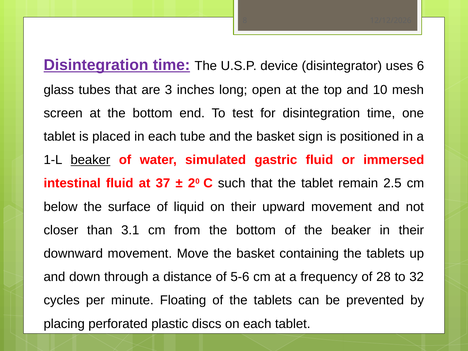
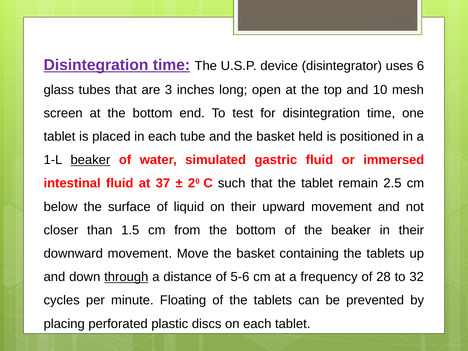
sign: sign -> held
3.1: 3.1 -> 1.5
through underline: none -> present
